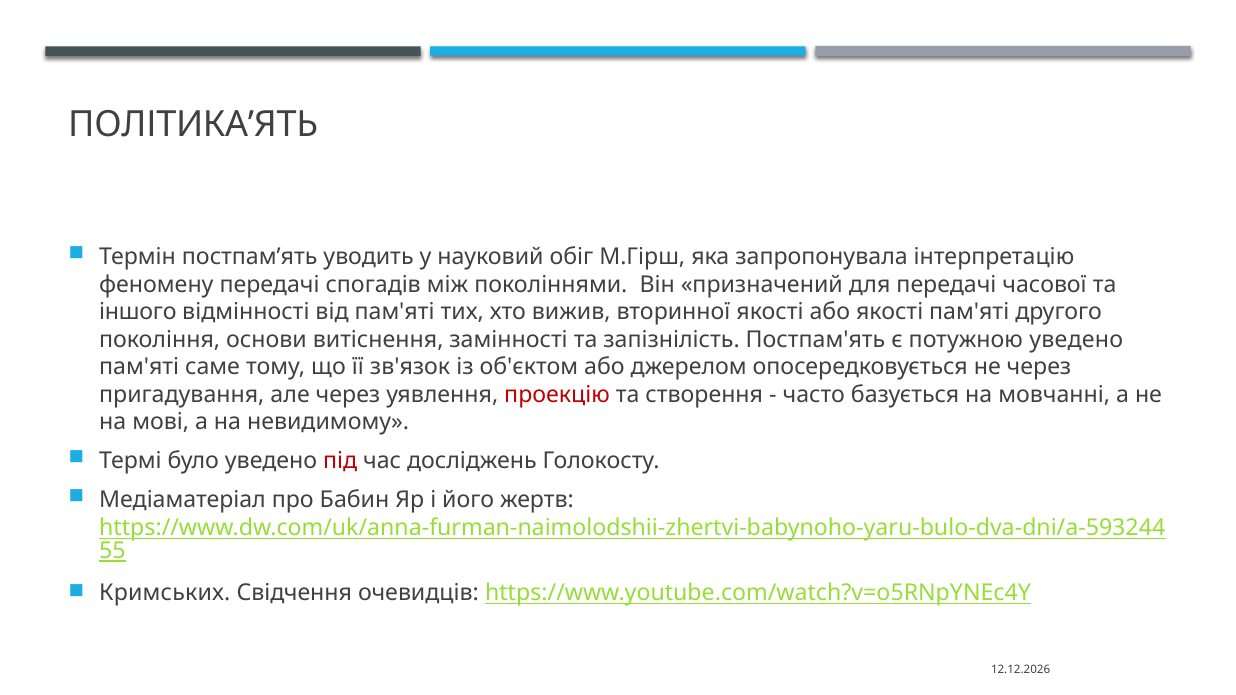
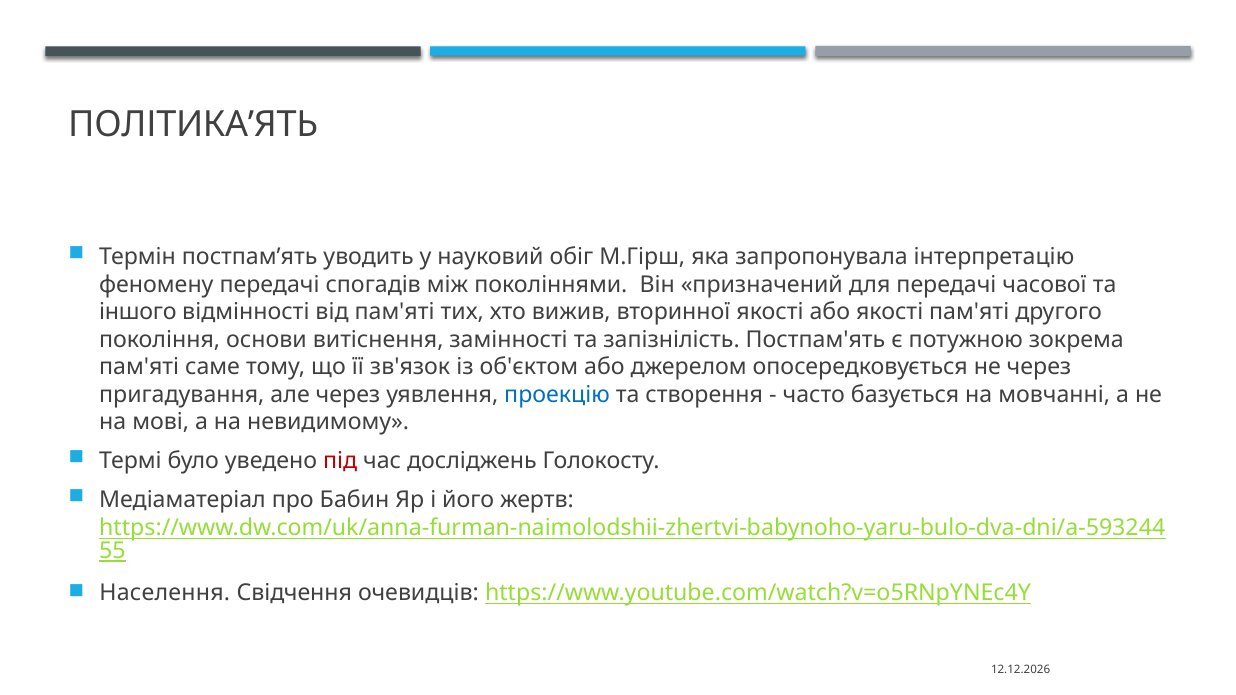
потужною уведено: уведено -> зокрема
проекцію colour: red -> blue
Кримських: Кримських -> Населення
